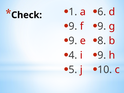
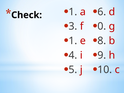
9 at (73, 26): 9 -> 3
9 at (102, 26): 9 -> 0
9 at (73, 41): 9 -> 1
